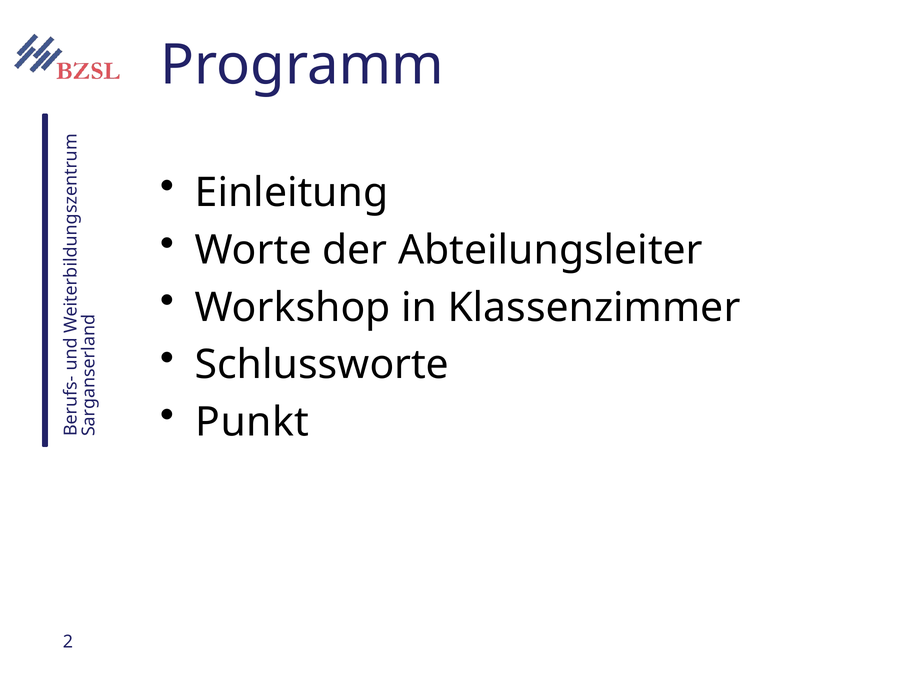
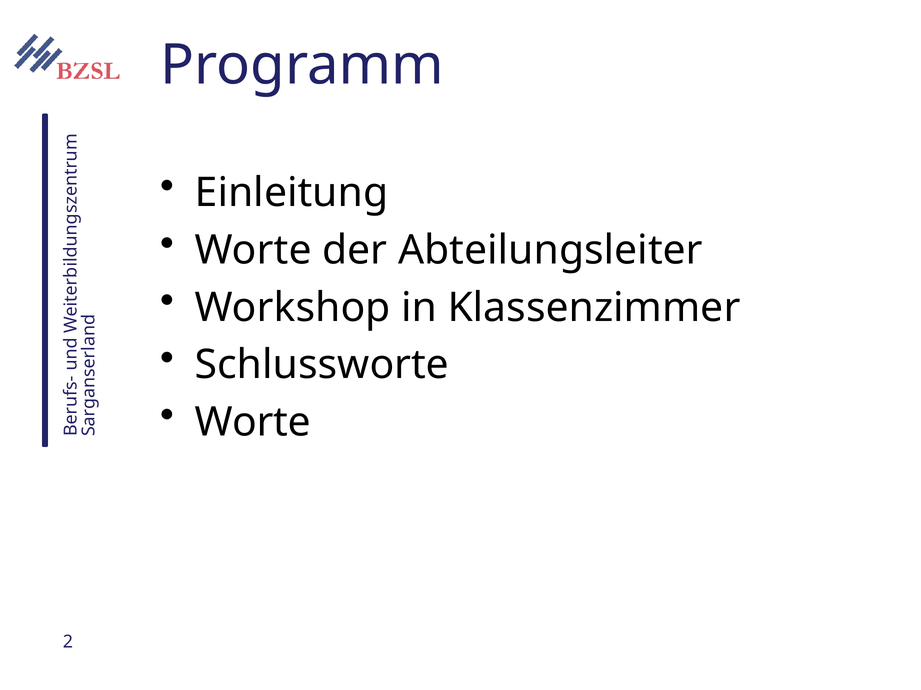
Punkt at (252, 423): Punkt -> Worte
